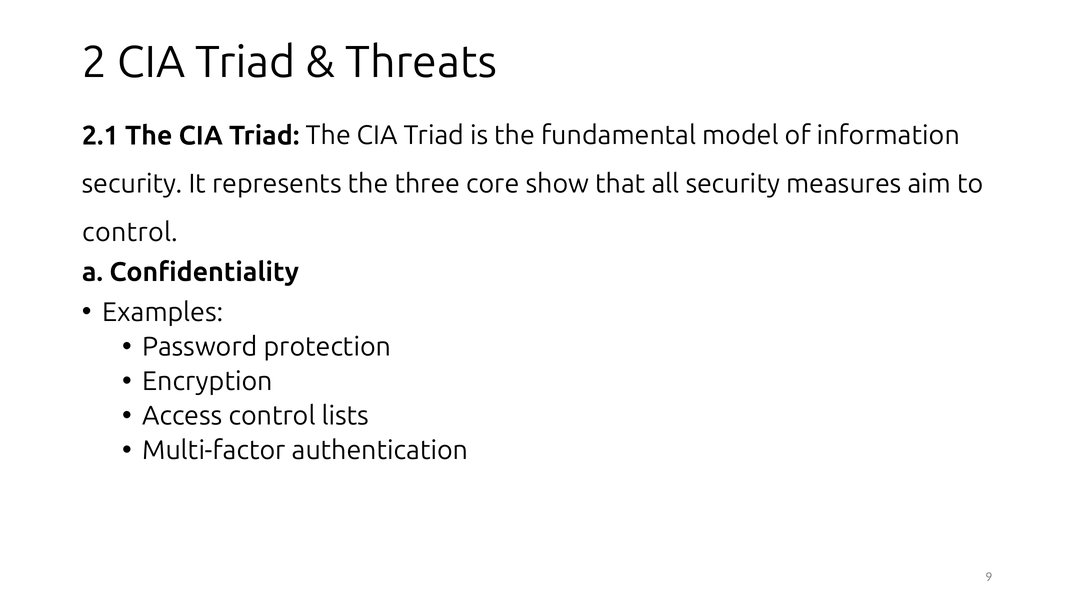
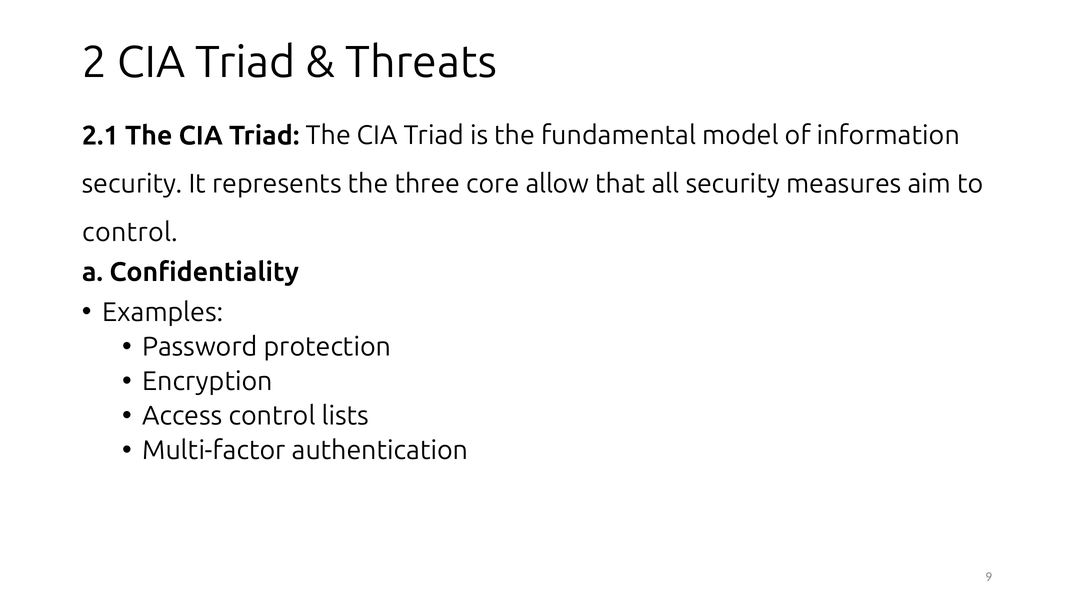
show: show -> allow
